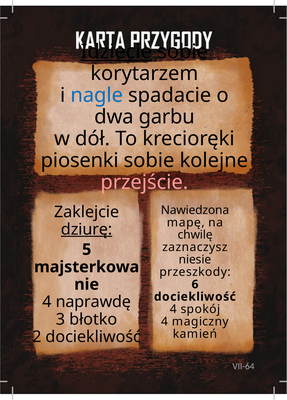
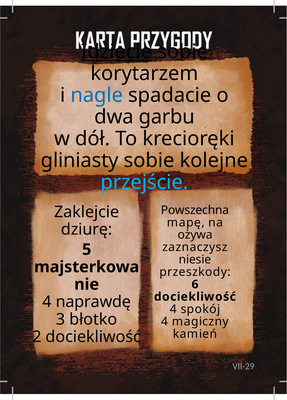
piosenki: piosenki -> gliniasty
przejście colour: pink -> light blue
Nawiedzona: Nawiedzona -> Powszechna
dziurę underline: present -> none
chwilę: chwilę -> ożywa
VII-64: VII-64 -> VII-29
